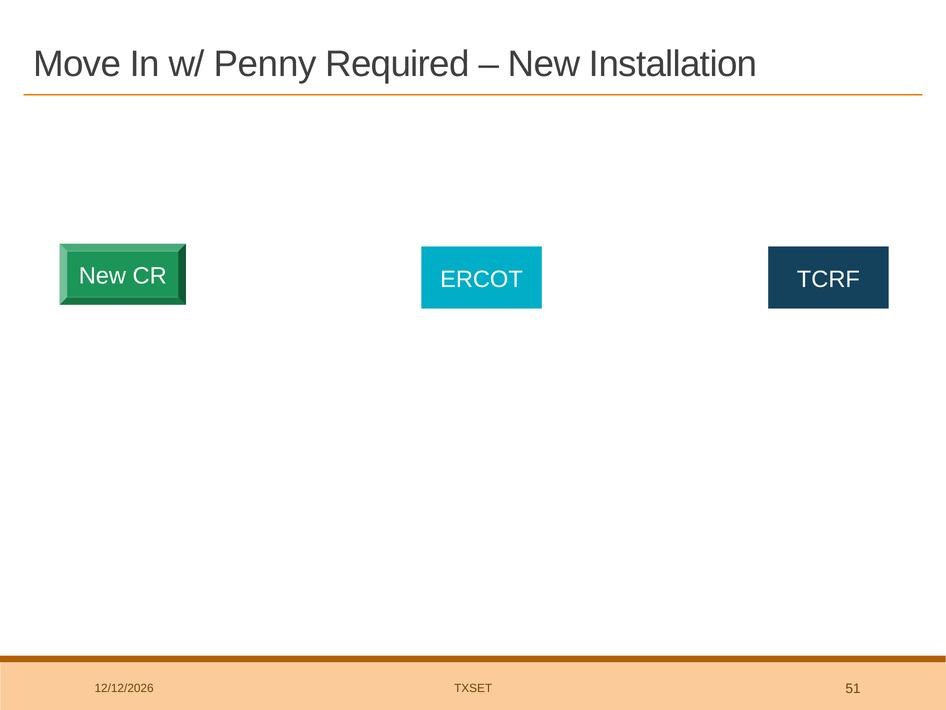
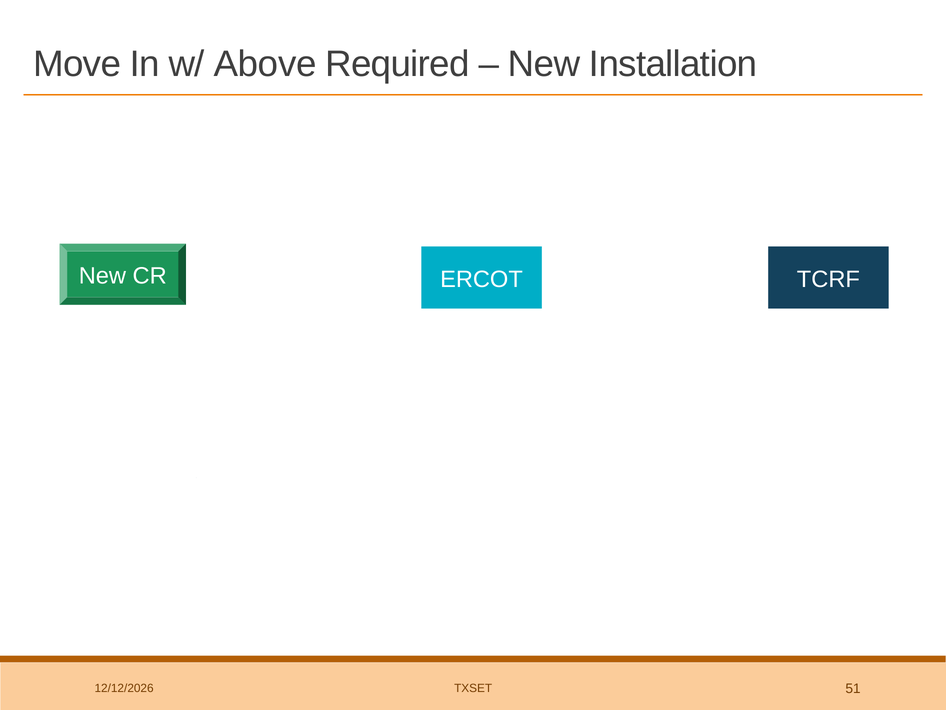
Penny: Penny -> Above
